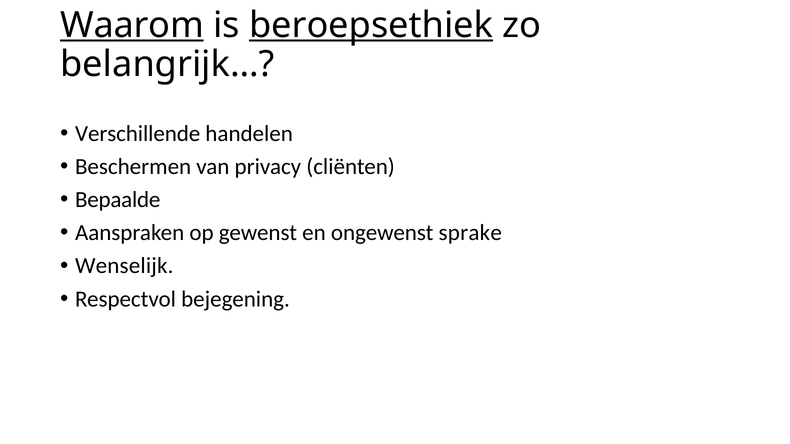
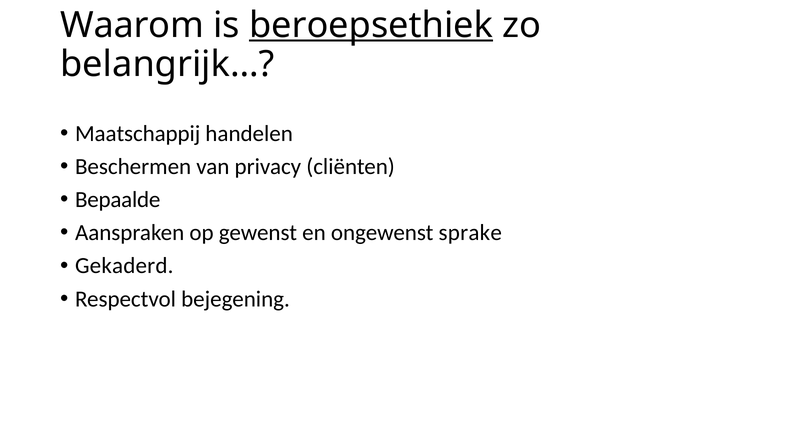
Waarom underline: present -> none
Verschillende: Verschillende -> Maatschappij
Wenselijk: Wenselijk -> Gekaderd
